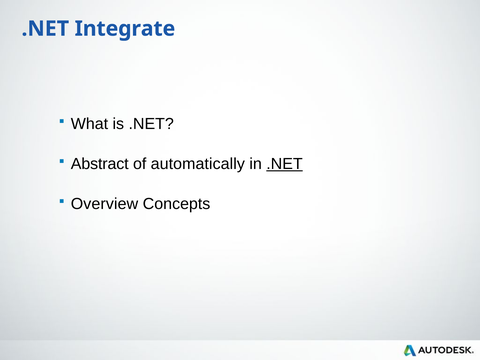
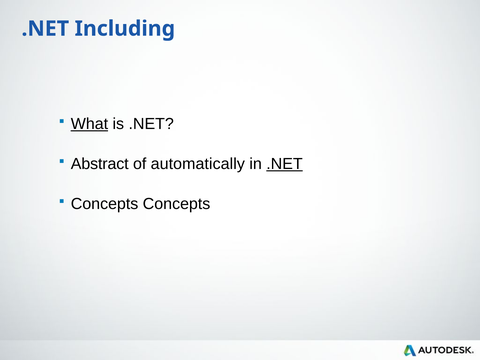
Integrate: Integrate -> Including
What underline: none -> present
Overview at (104, 204): Overview -> Concepts
